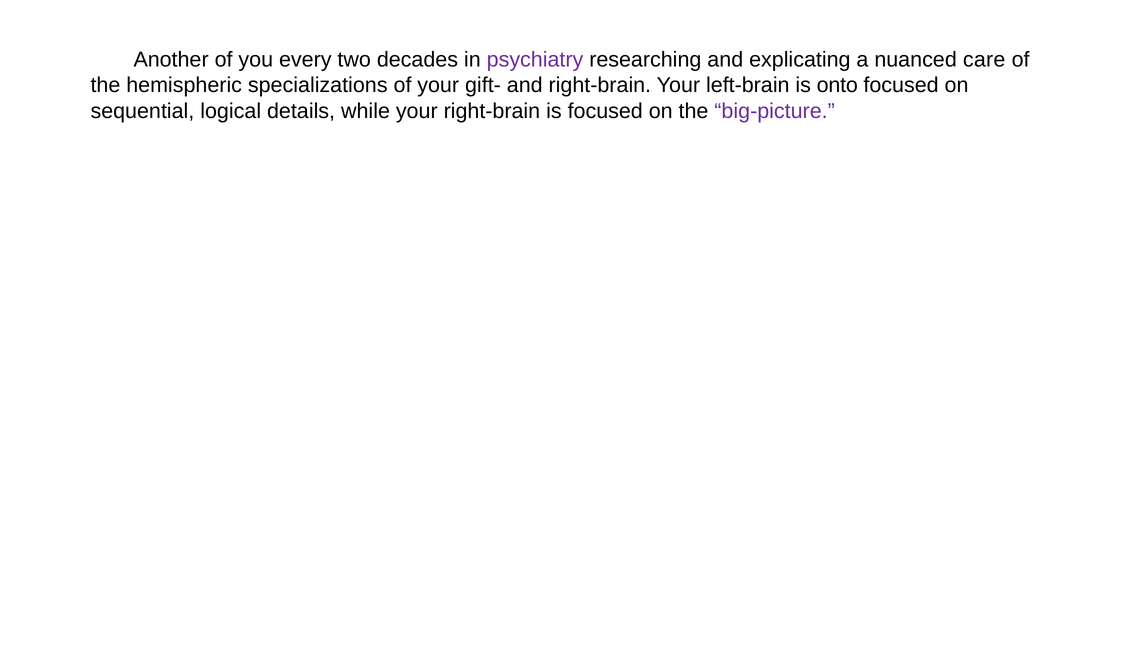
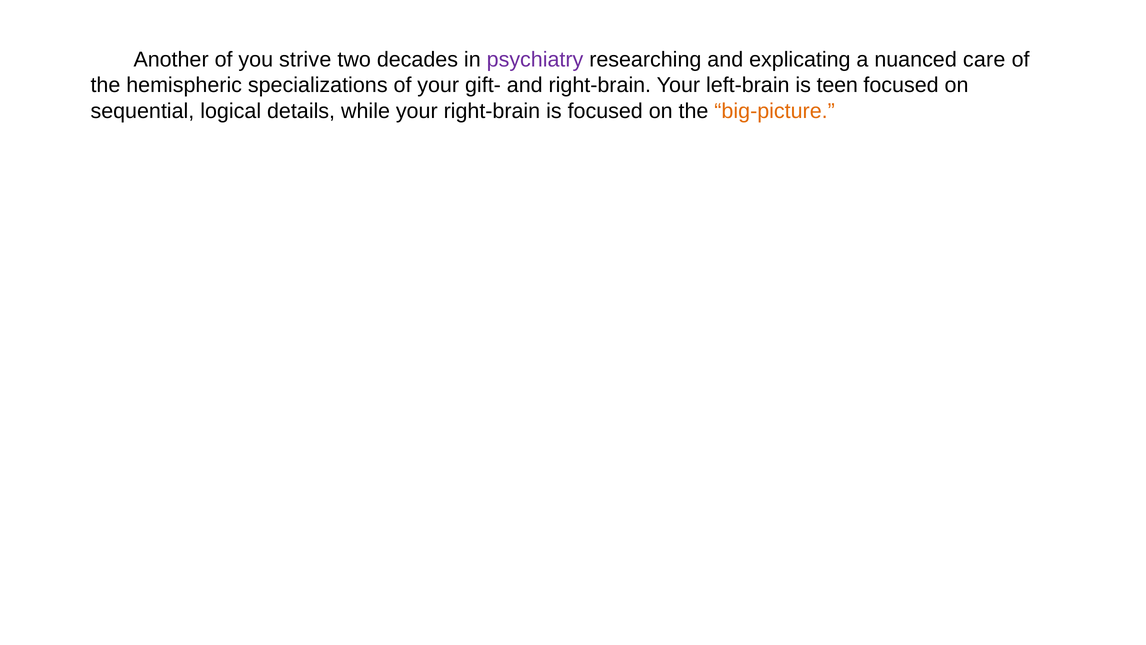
every: every -> strive
onto: onto -> teen
big-picture colour: purple -> orange
